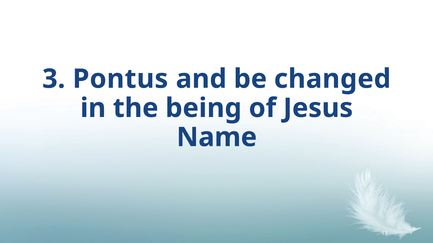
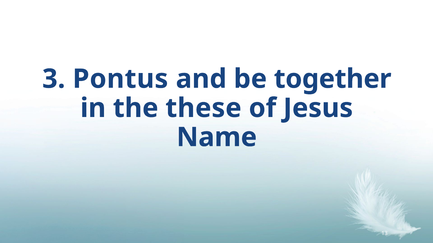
changed: changed -> together
being: being -> these
